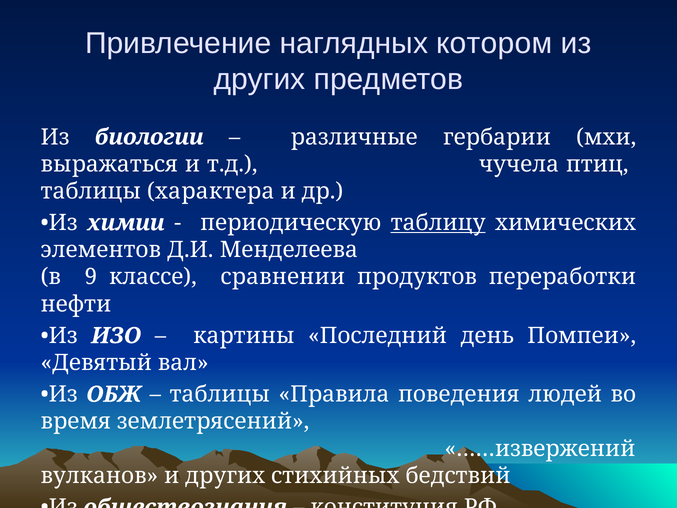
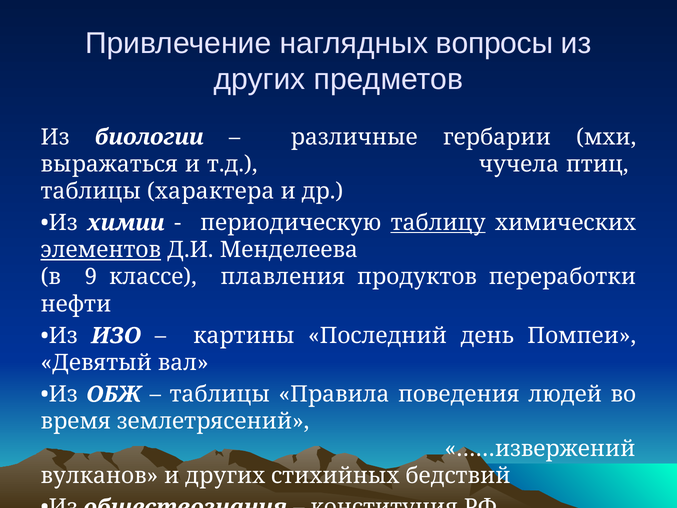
котором: котором -> вопросы
элементов underline: none -> present
сравнении: сравнении -> плавления
